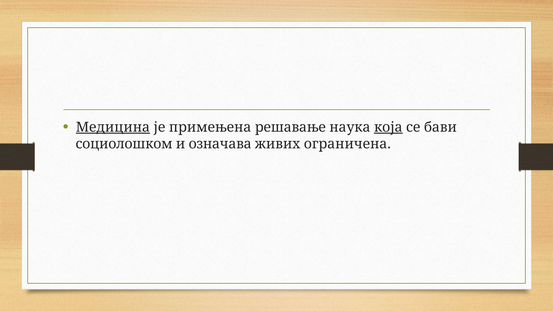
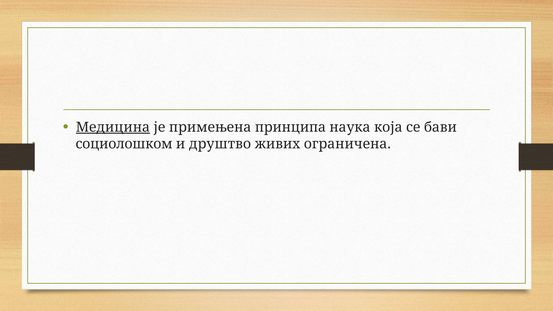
решавање: решавање -> принципа
која underline: present -> none
означава: означава -> друштво
